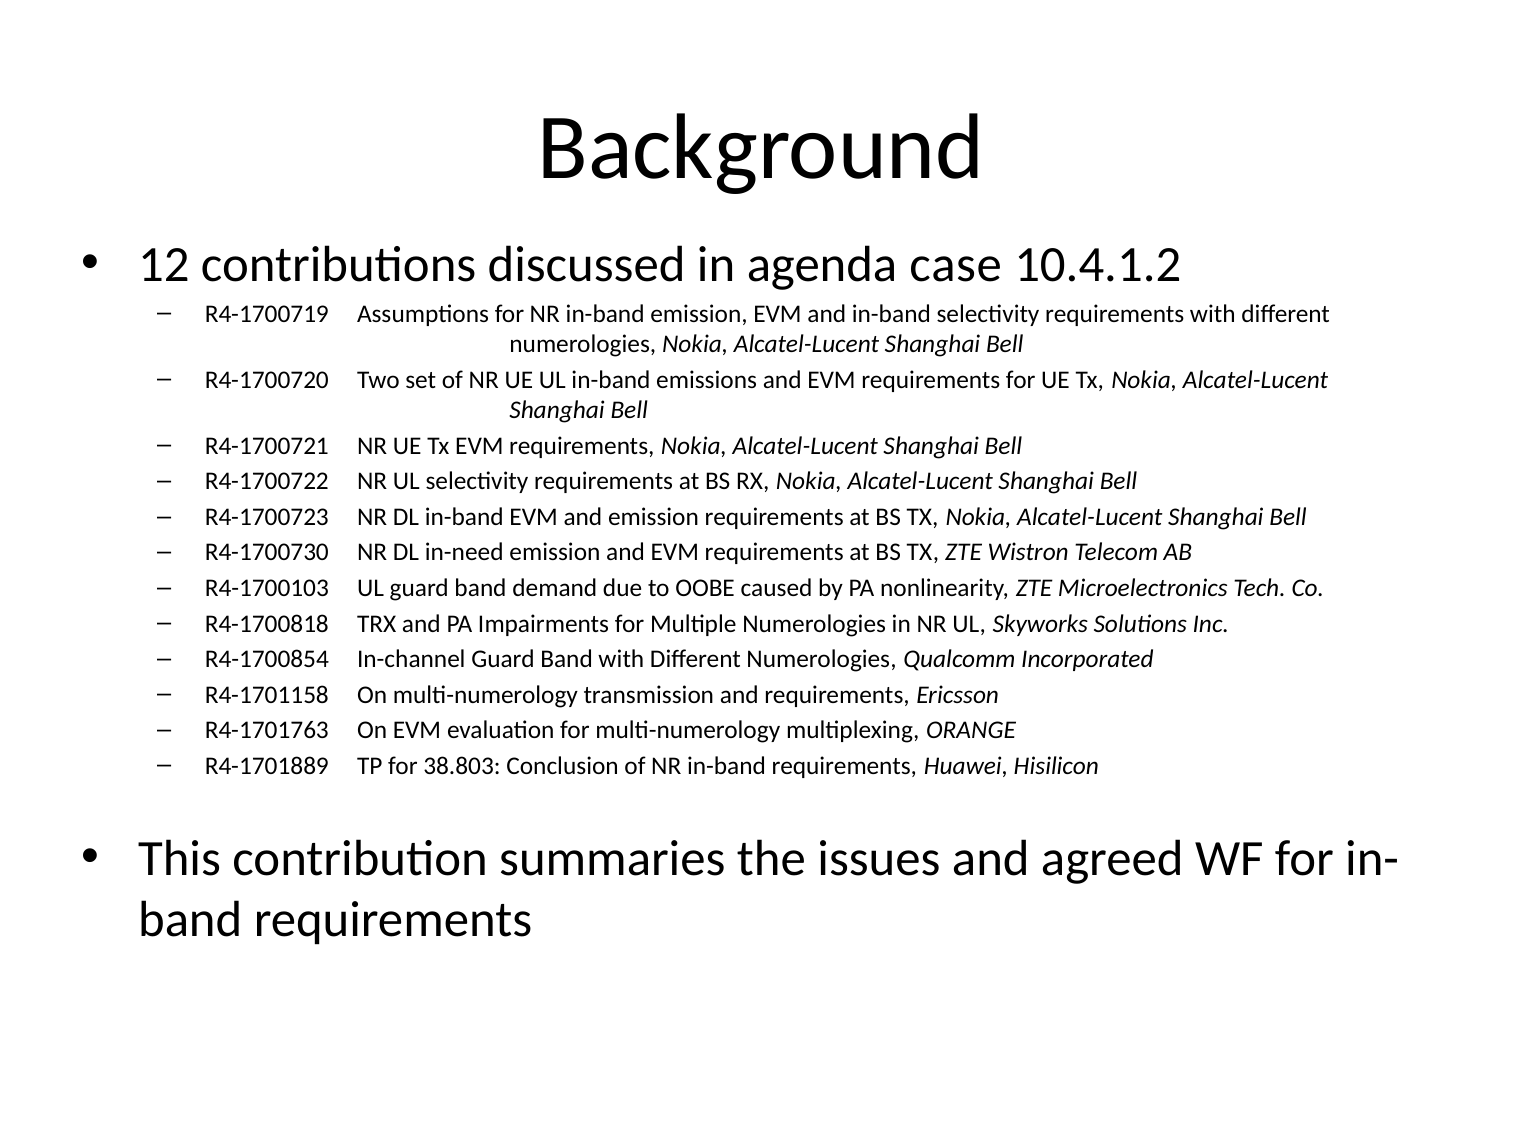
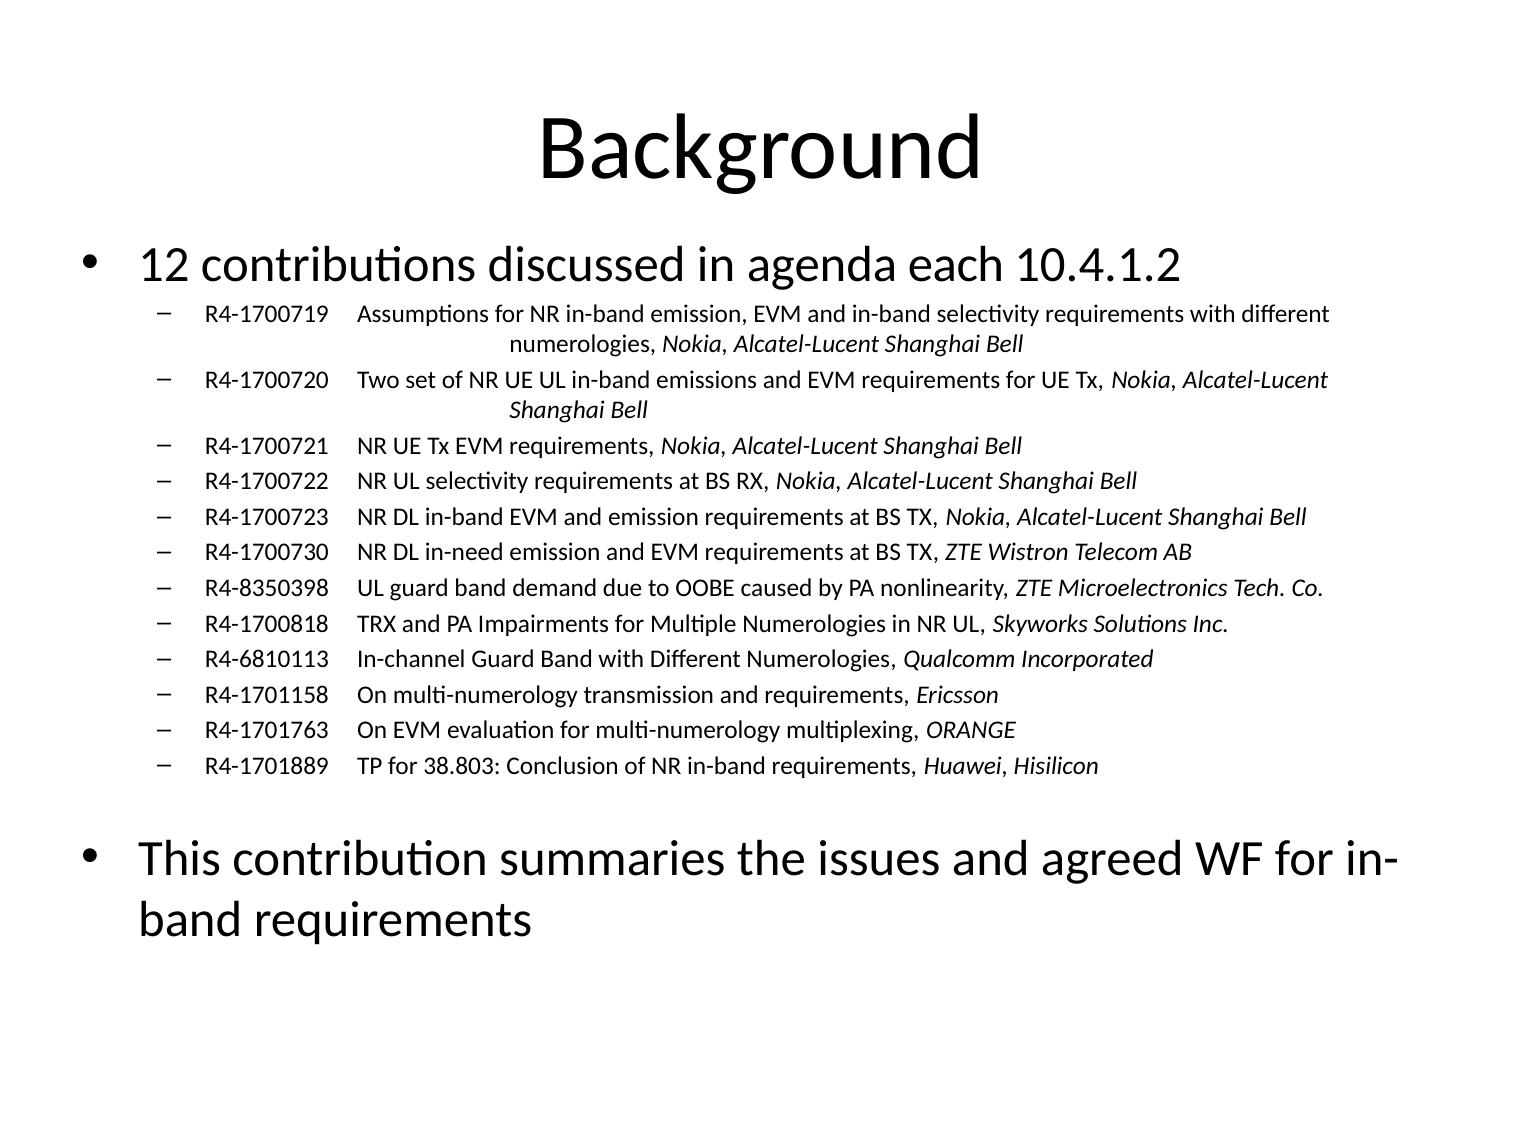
case: case -> each
R4-1700103: R4-1700103 -> R4-8350398
R4-1700854: R4-1700854 -> R4-6810113
